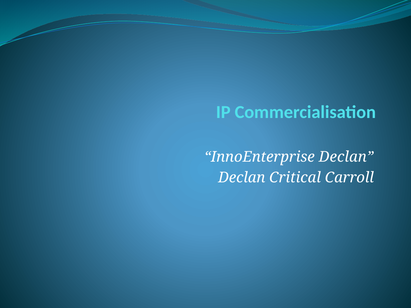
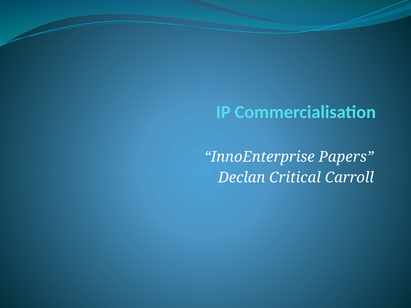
InnoEnterprise Declan: Declan -> Papers
